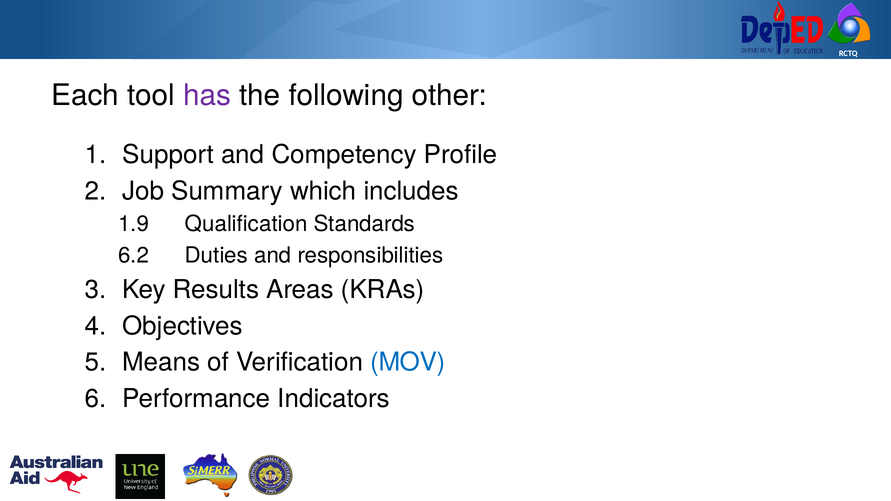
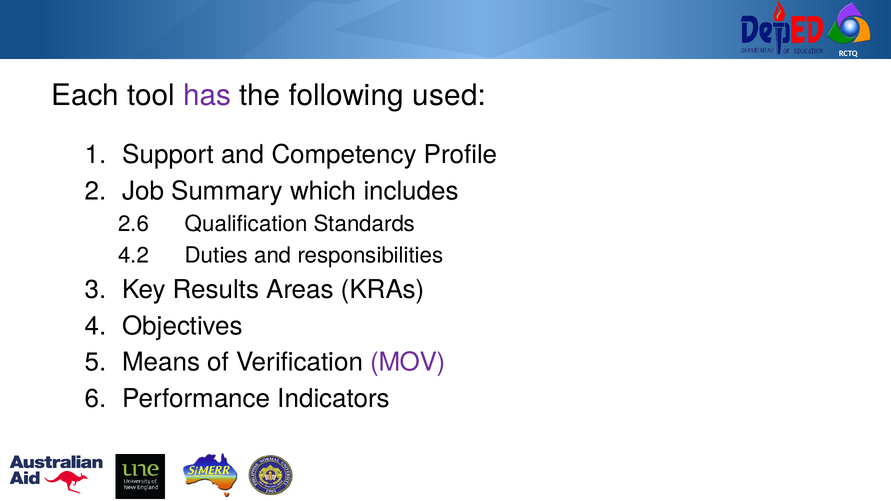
other: other -> used
1.9: 1.9 -> 2.6
6.2: 6.2 -> 4.2
MOV colour: blue -> purple
